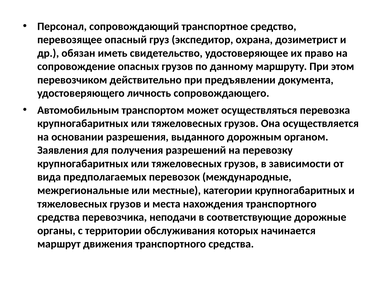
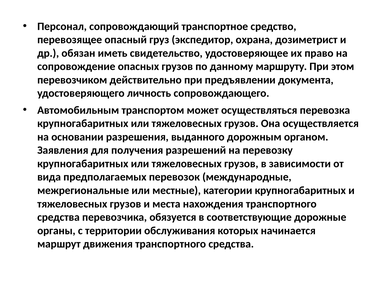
неподачи: неподачи -> обязуется
